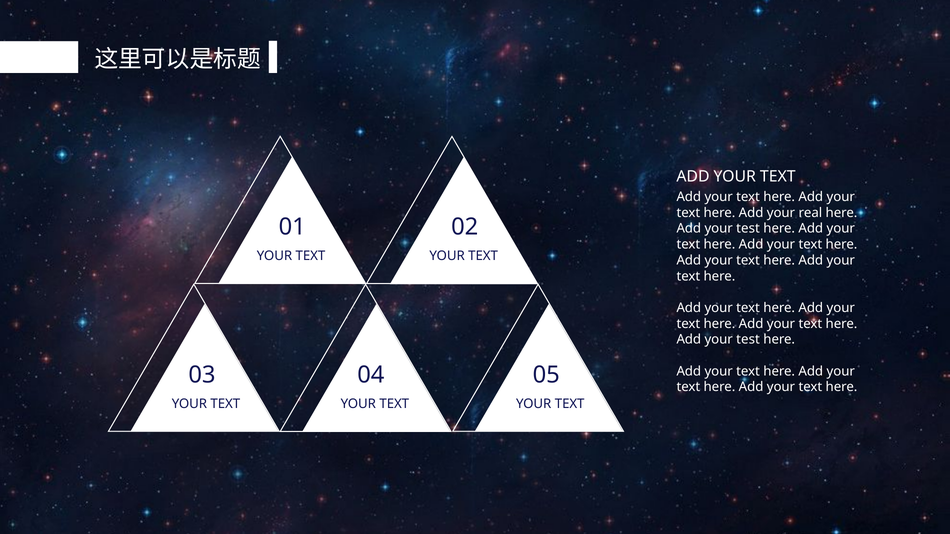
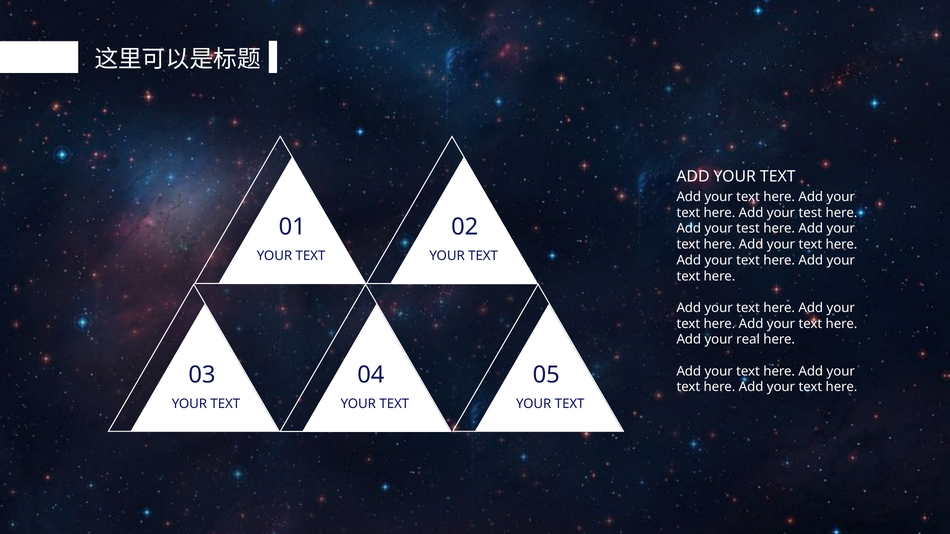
real at (810, 213): real -> test
test at (748, 340): test -> real
